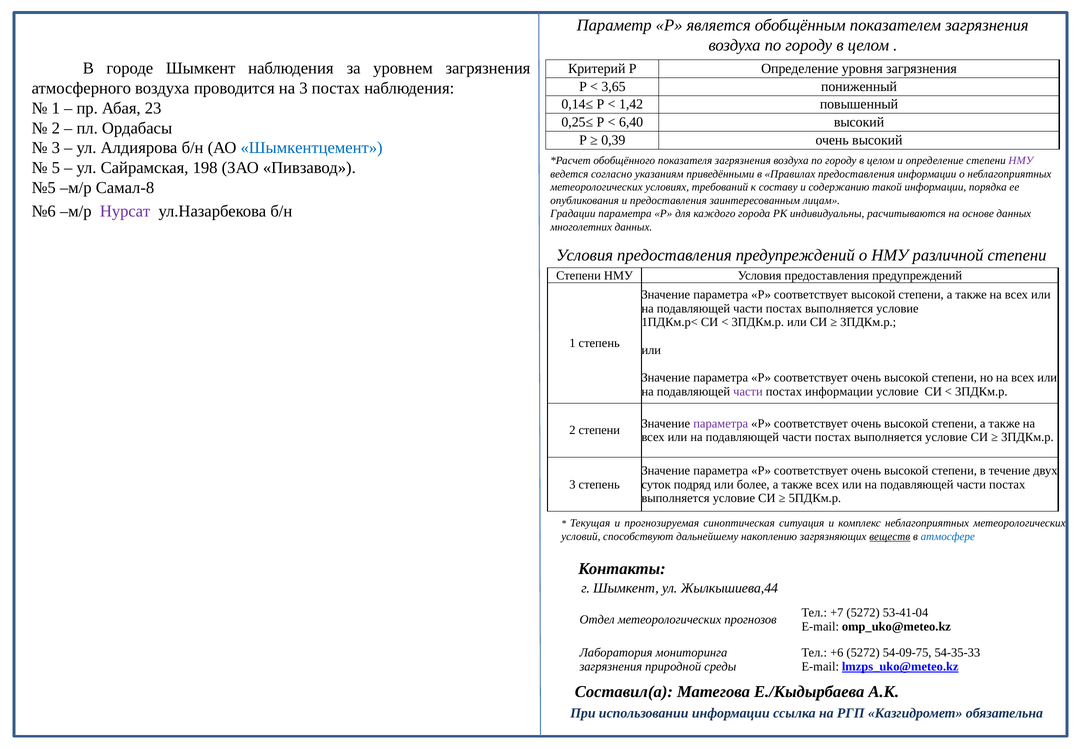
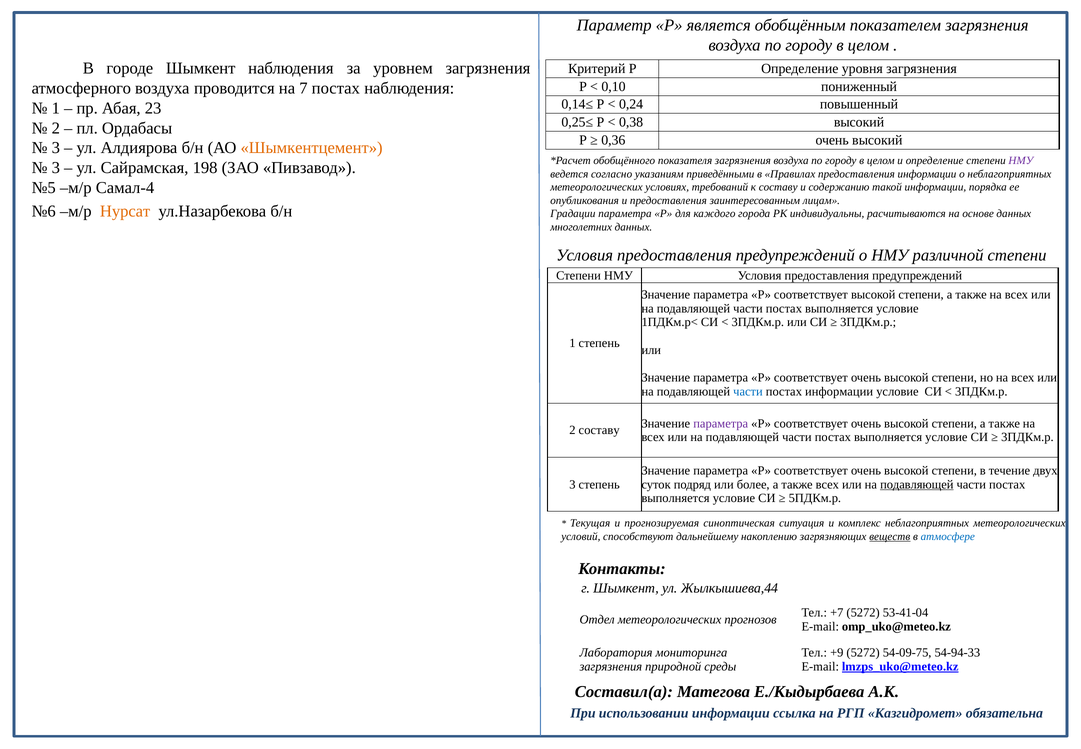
3,65: 3,65 -> 0,10
на 3: 3 -> 7
1,42: 1,42 -> 0,24
6,40: 6,40 -> 0,38
0,39: 0,39 -> 0,36
Шымкентцемент colour: blue -> orange
5 at (56, 168): 5 -> 3
Самал-8: Самал-8 -> Самал-4
Нурсат colour: purple -> orange
части at (748, 391) colour: purple -> blue
2 степени: степени -> составу
подавляющей at (917, 484) underline: none -> present
+6: +6 -> +9
54-35-33: 54-35-33 -> 54-94-33
